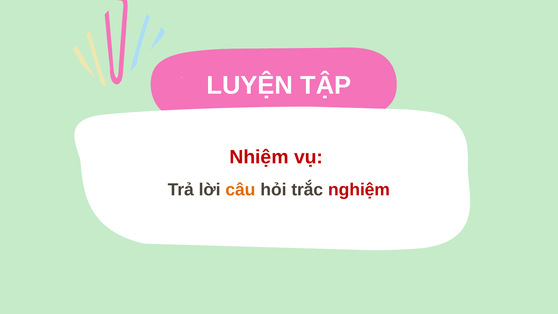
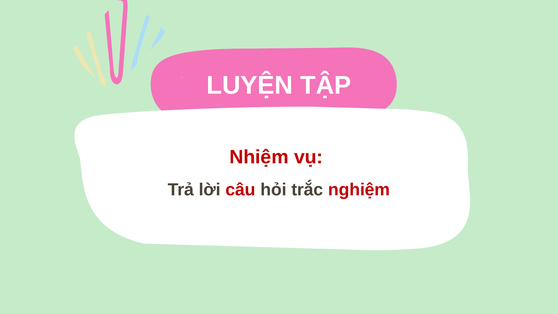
câu colour: orange -> red
